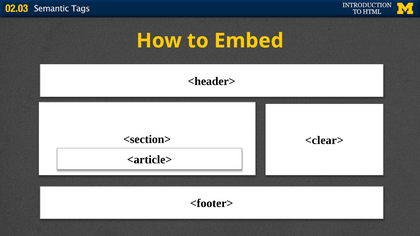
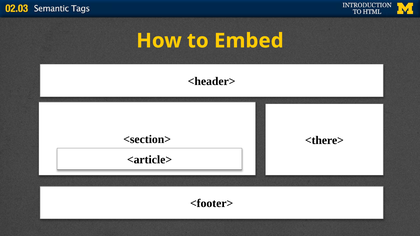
<clear>: <clear> -> <there>
